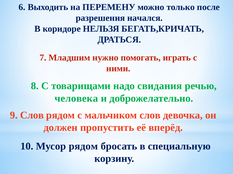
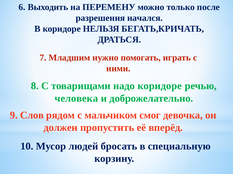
надо свидания: свидания -> коридоре
мальчиком слов: слов -> смог
Мусор рядом: рядом -> людей
